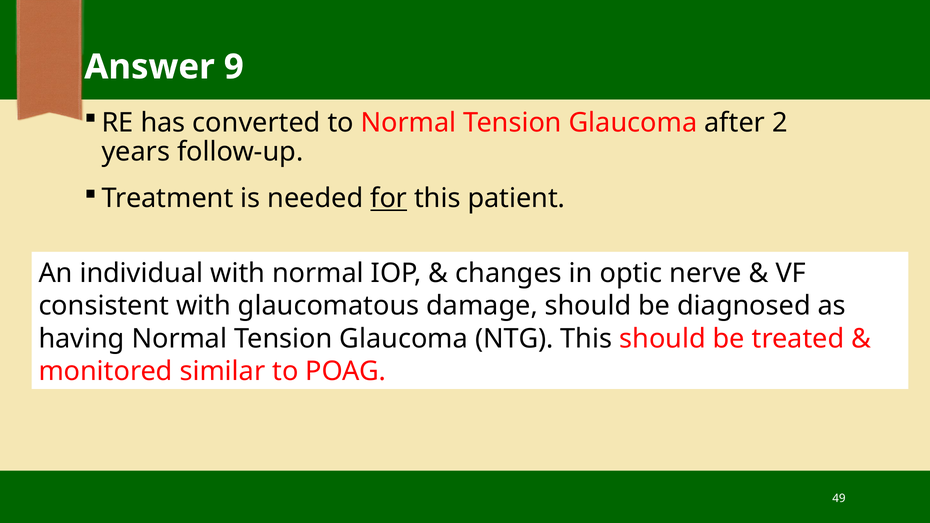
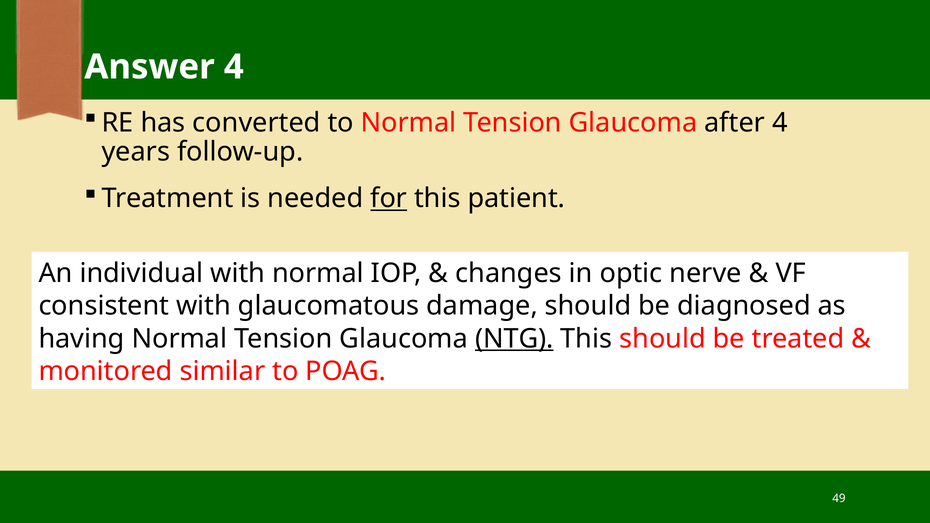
Answer 9: 9 -> 4
after 2: 2 -> 4
NTG underline: none -> present
